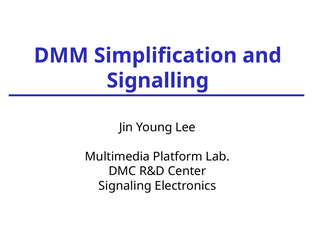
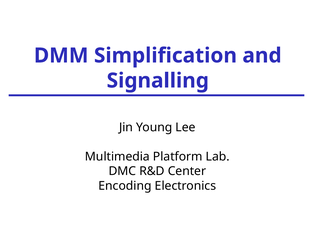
Signaling: Signaling -> Encoding
